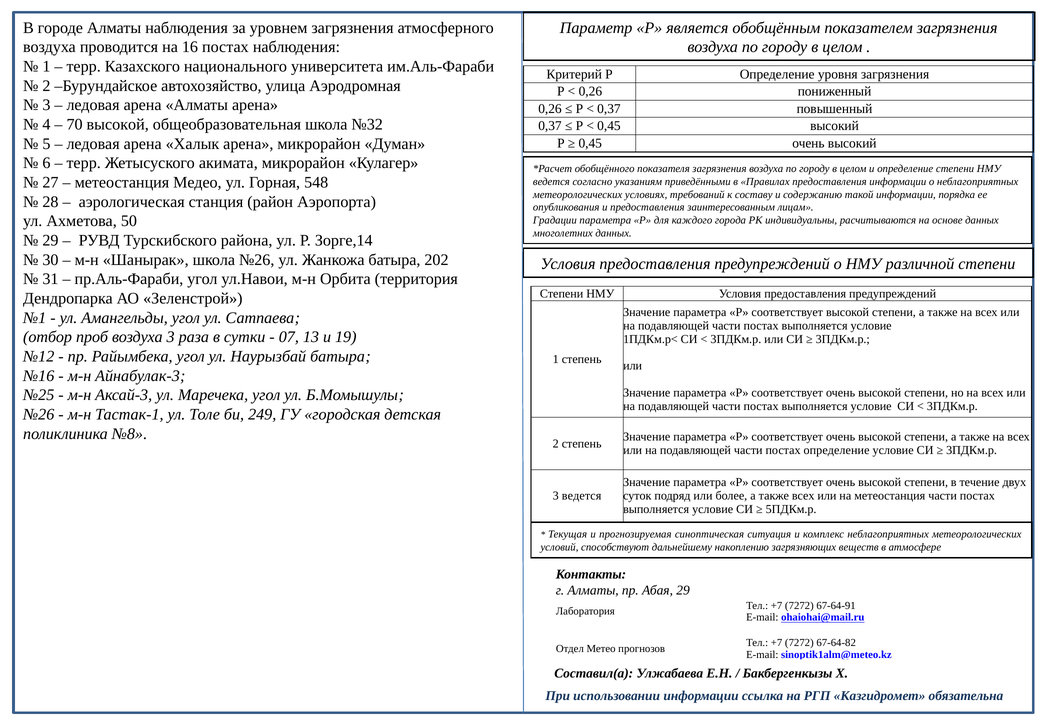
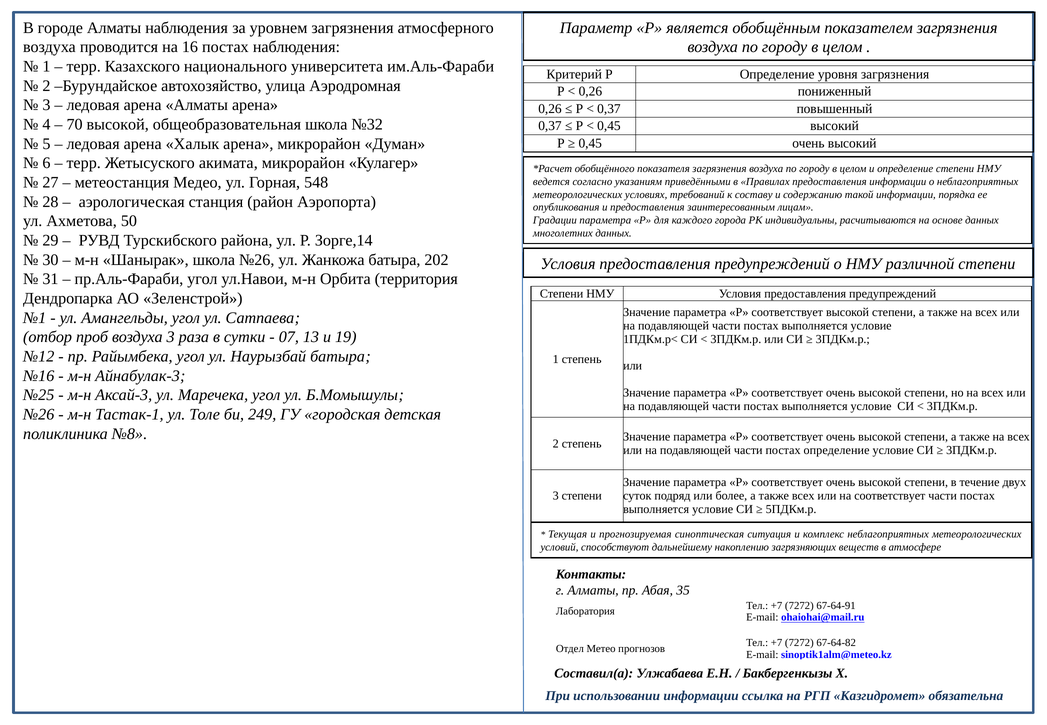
3 ведется: ведется -> степени
на метеостанция: метеостанция -> соответствует
Абая 29: 29 -> 35
